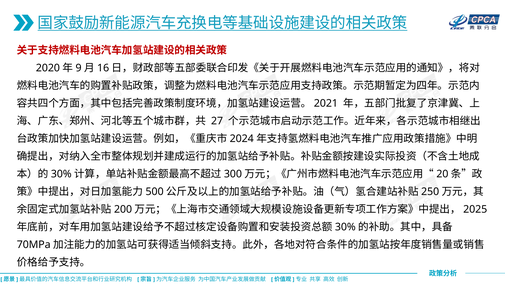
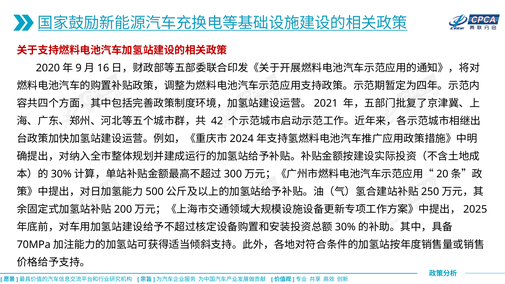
27: 27 -> 42
